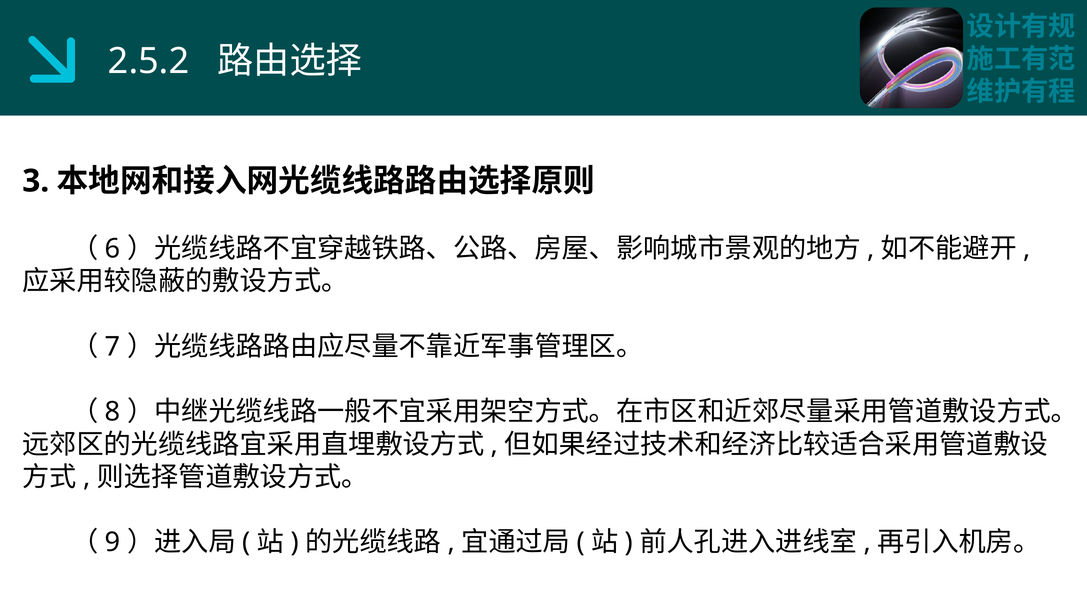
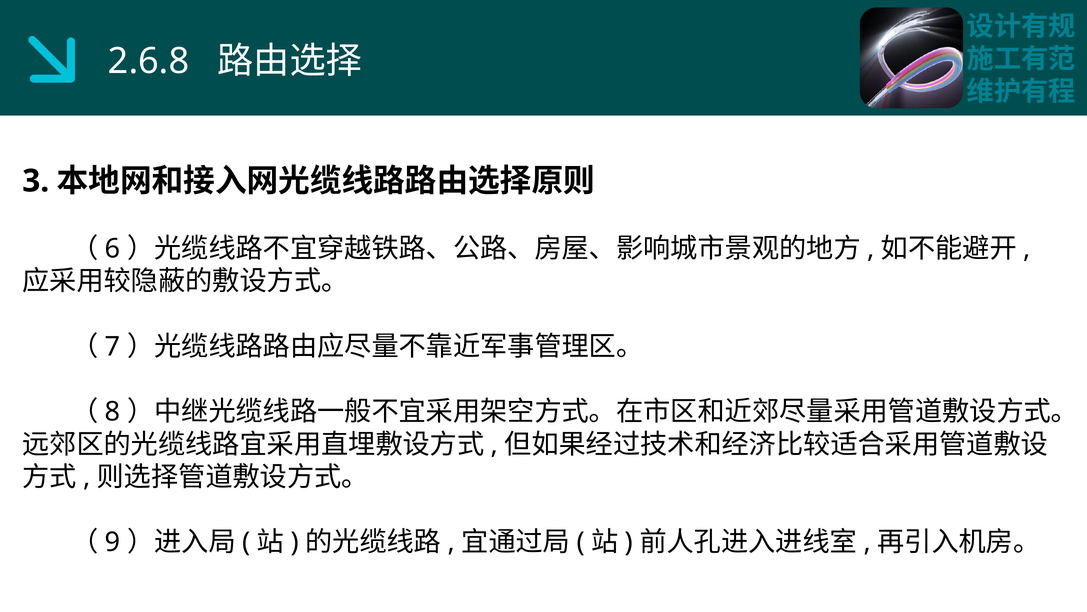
2.5.2: 2.5.2 -> 2.6.8
